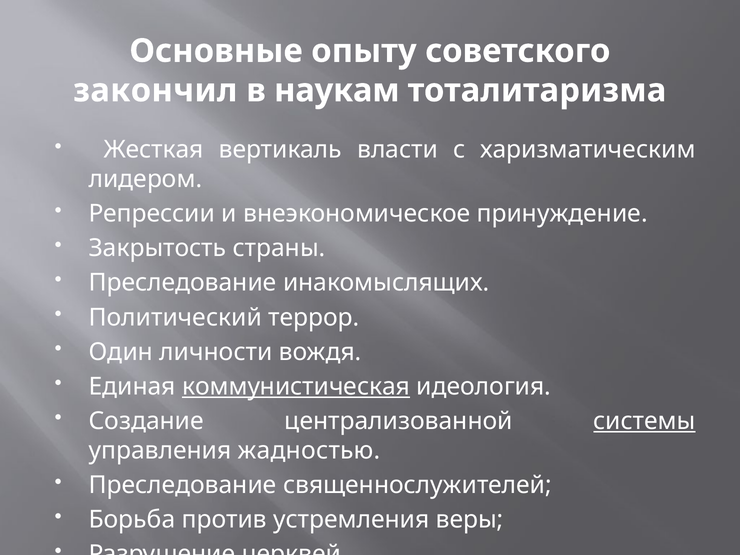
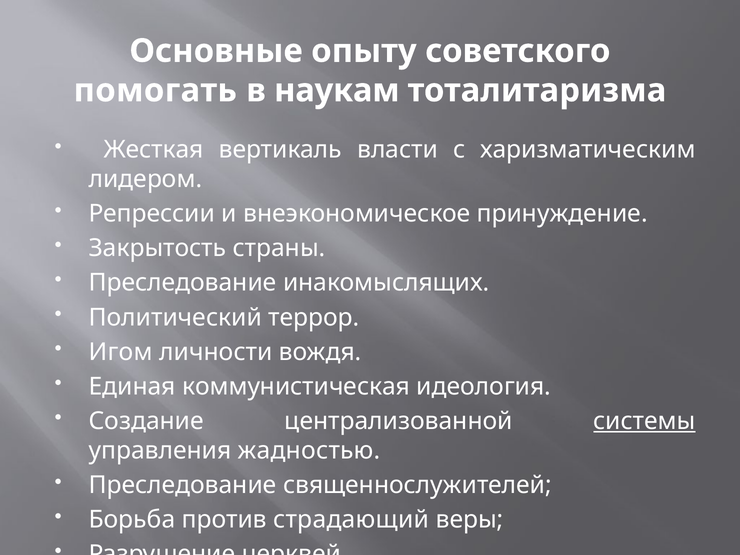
закончил: закончил -> помогать
Один: Один -> Игом
коммунистическая underline: present -> none
устремления: устремления -> страдающий
